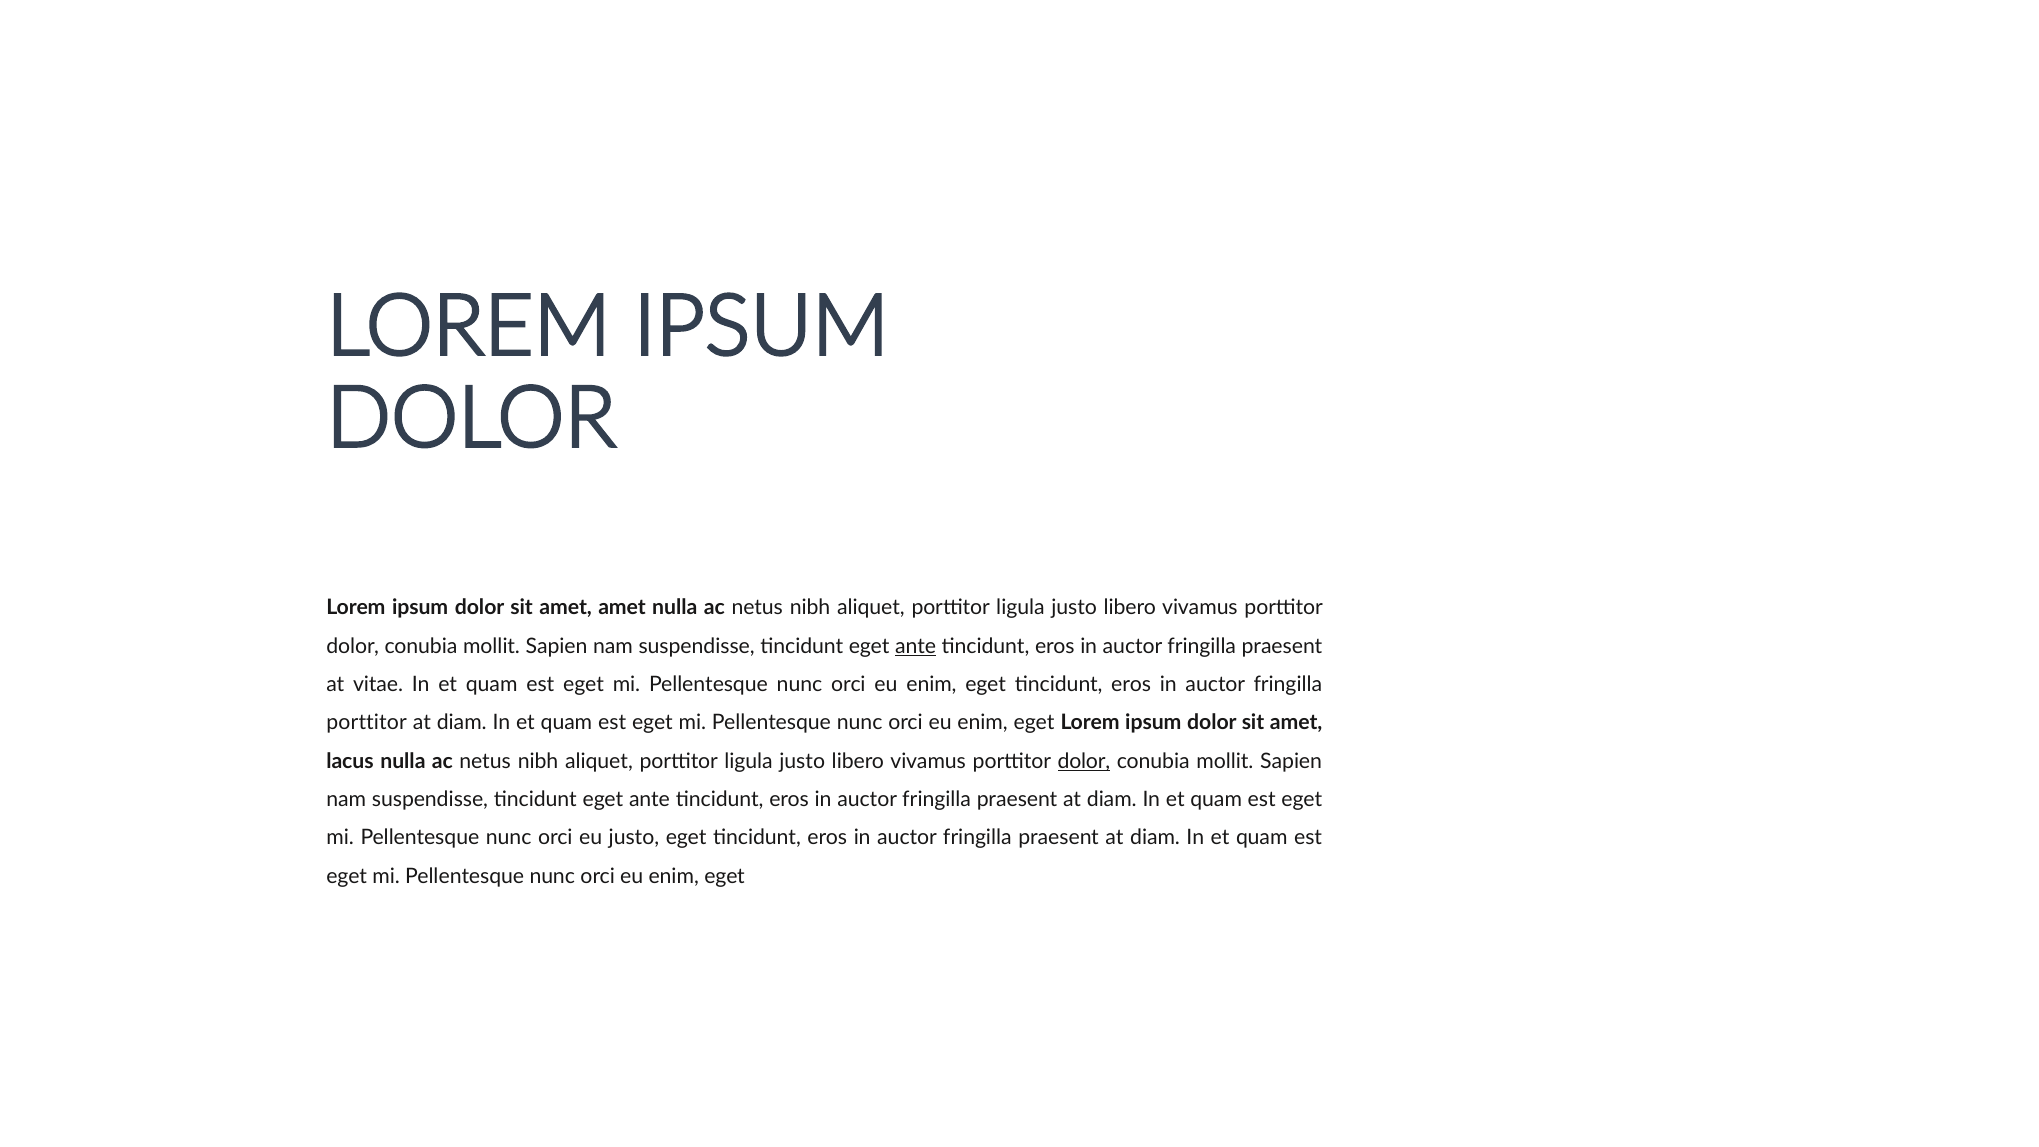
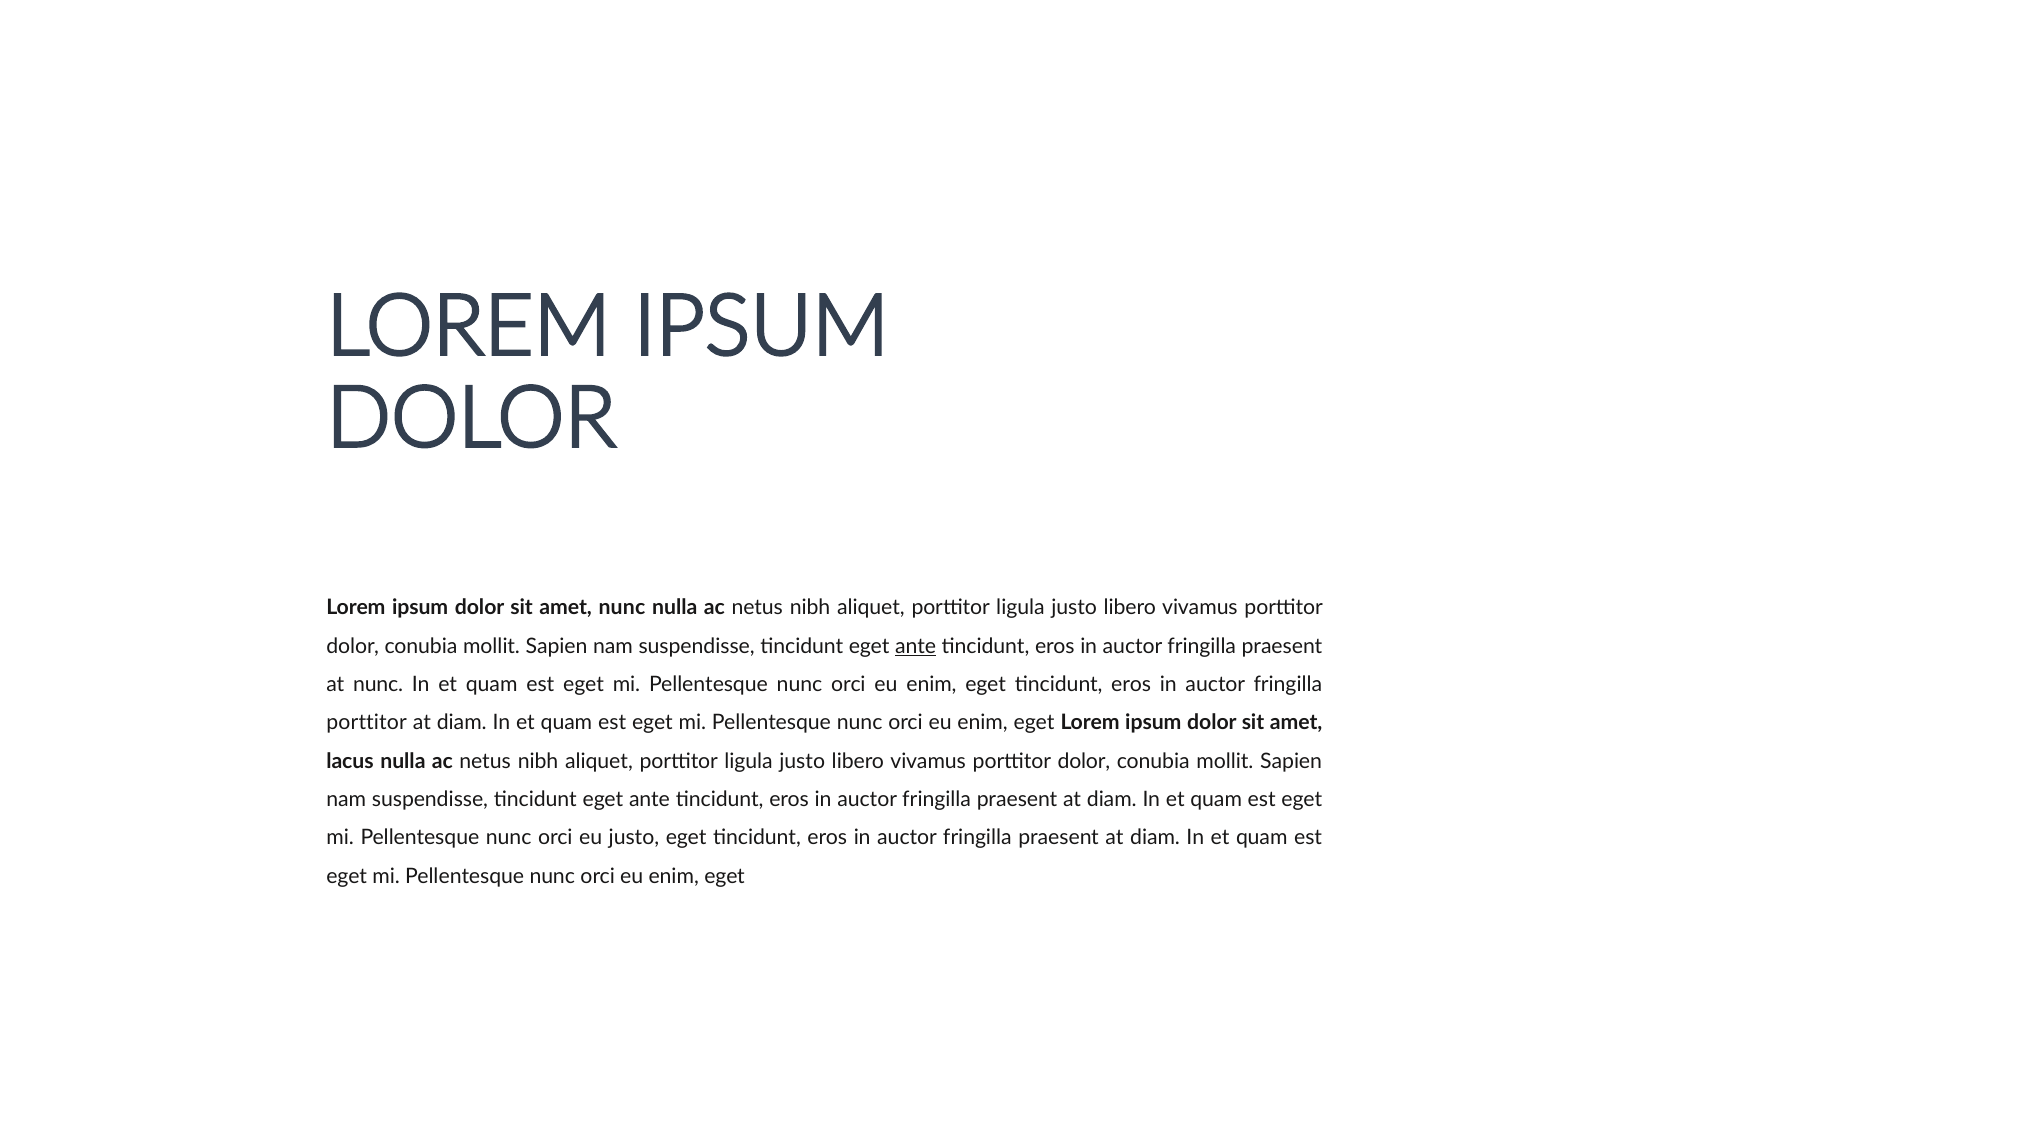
amet amet: amet -> nunc
at vitae: vitae -> nunc
dolor at (1084, 761) underline: present -> none
